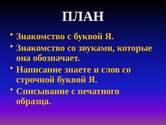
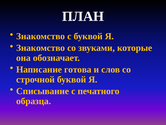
знаете: знаете -> готова
